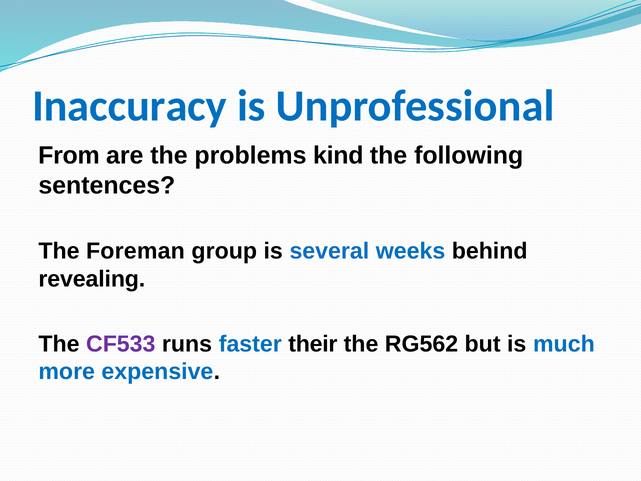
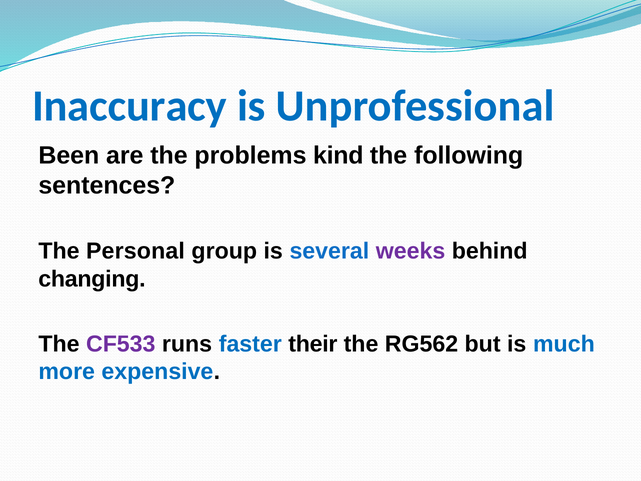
From: From -> Been
Foreman: Foreman -> Personal
weeks colour: blue -> purple
revealing: revealing -> changing
